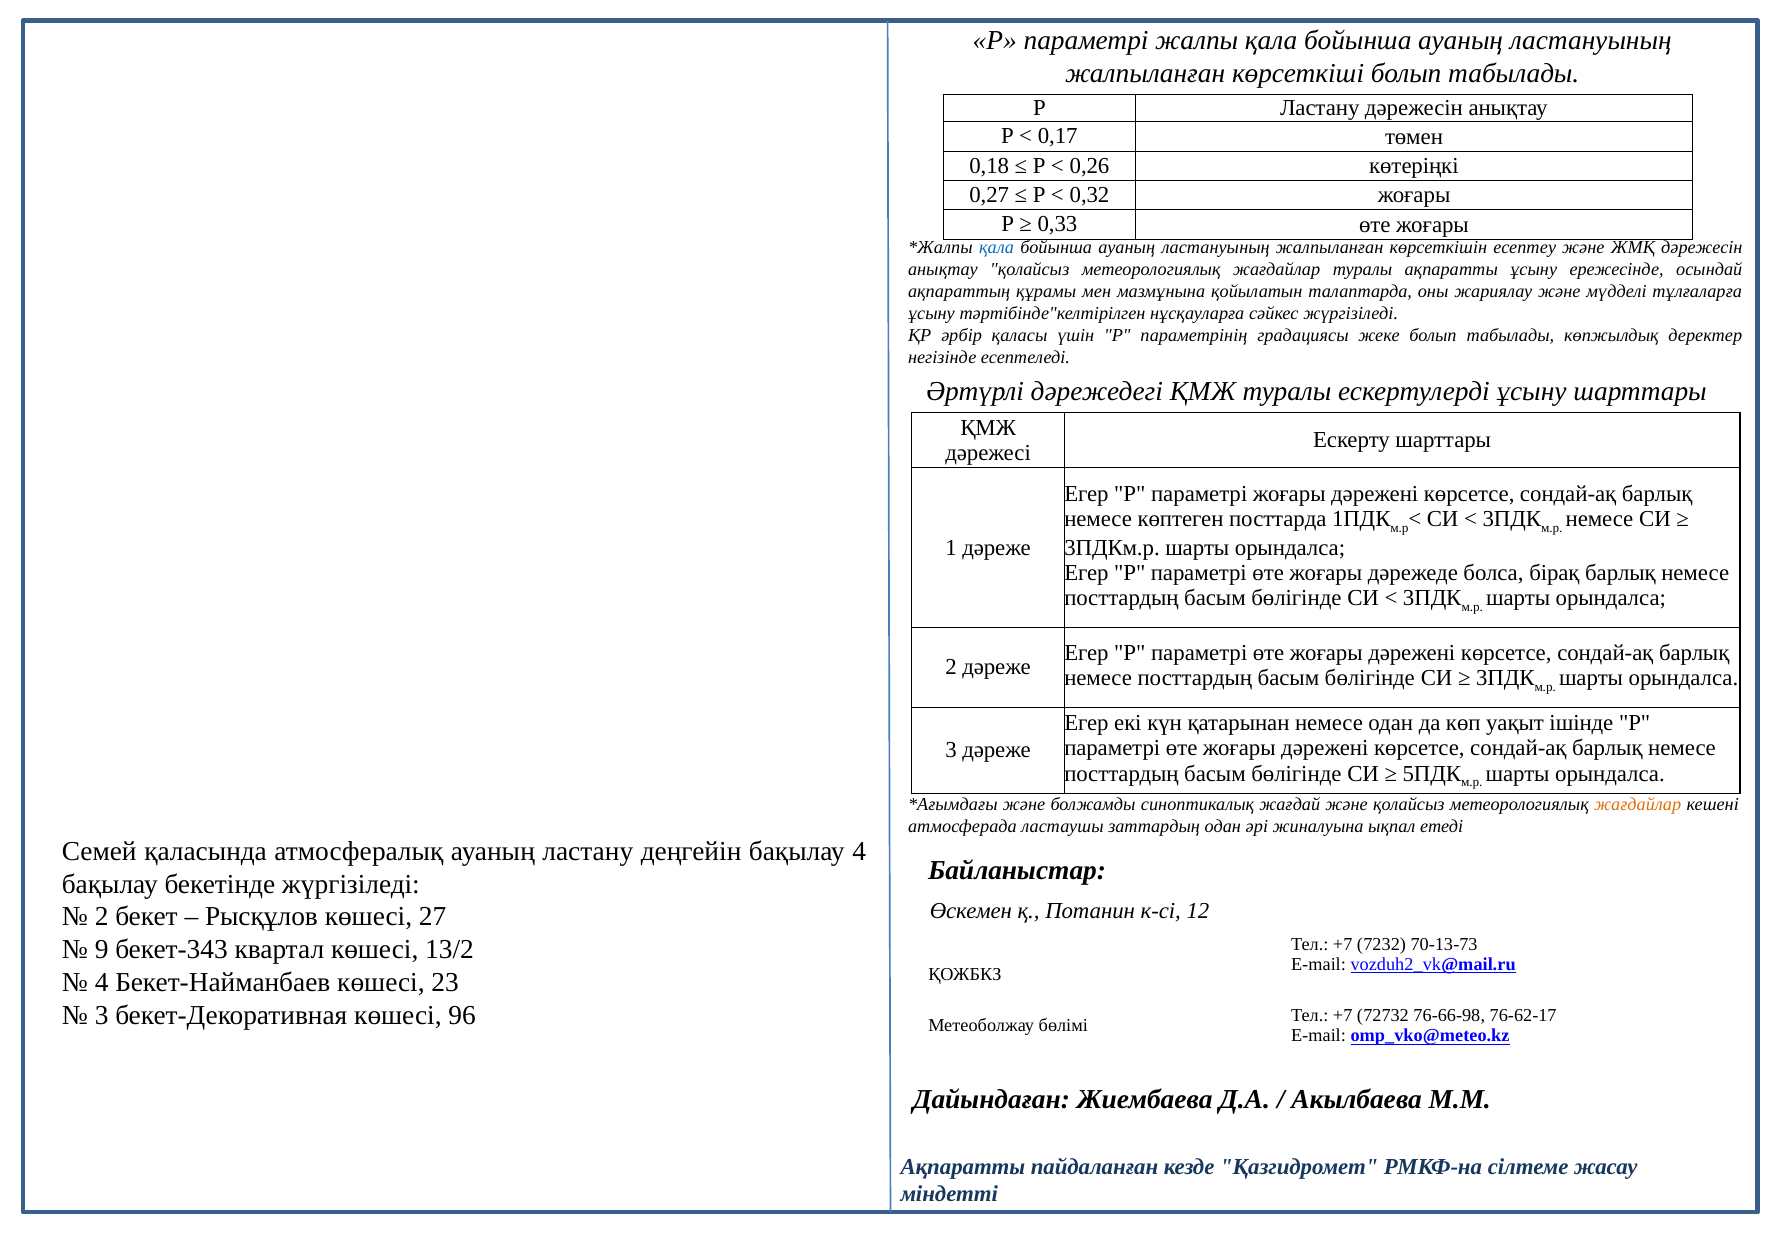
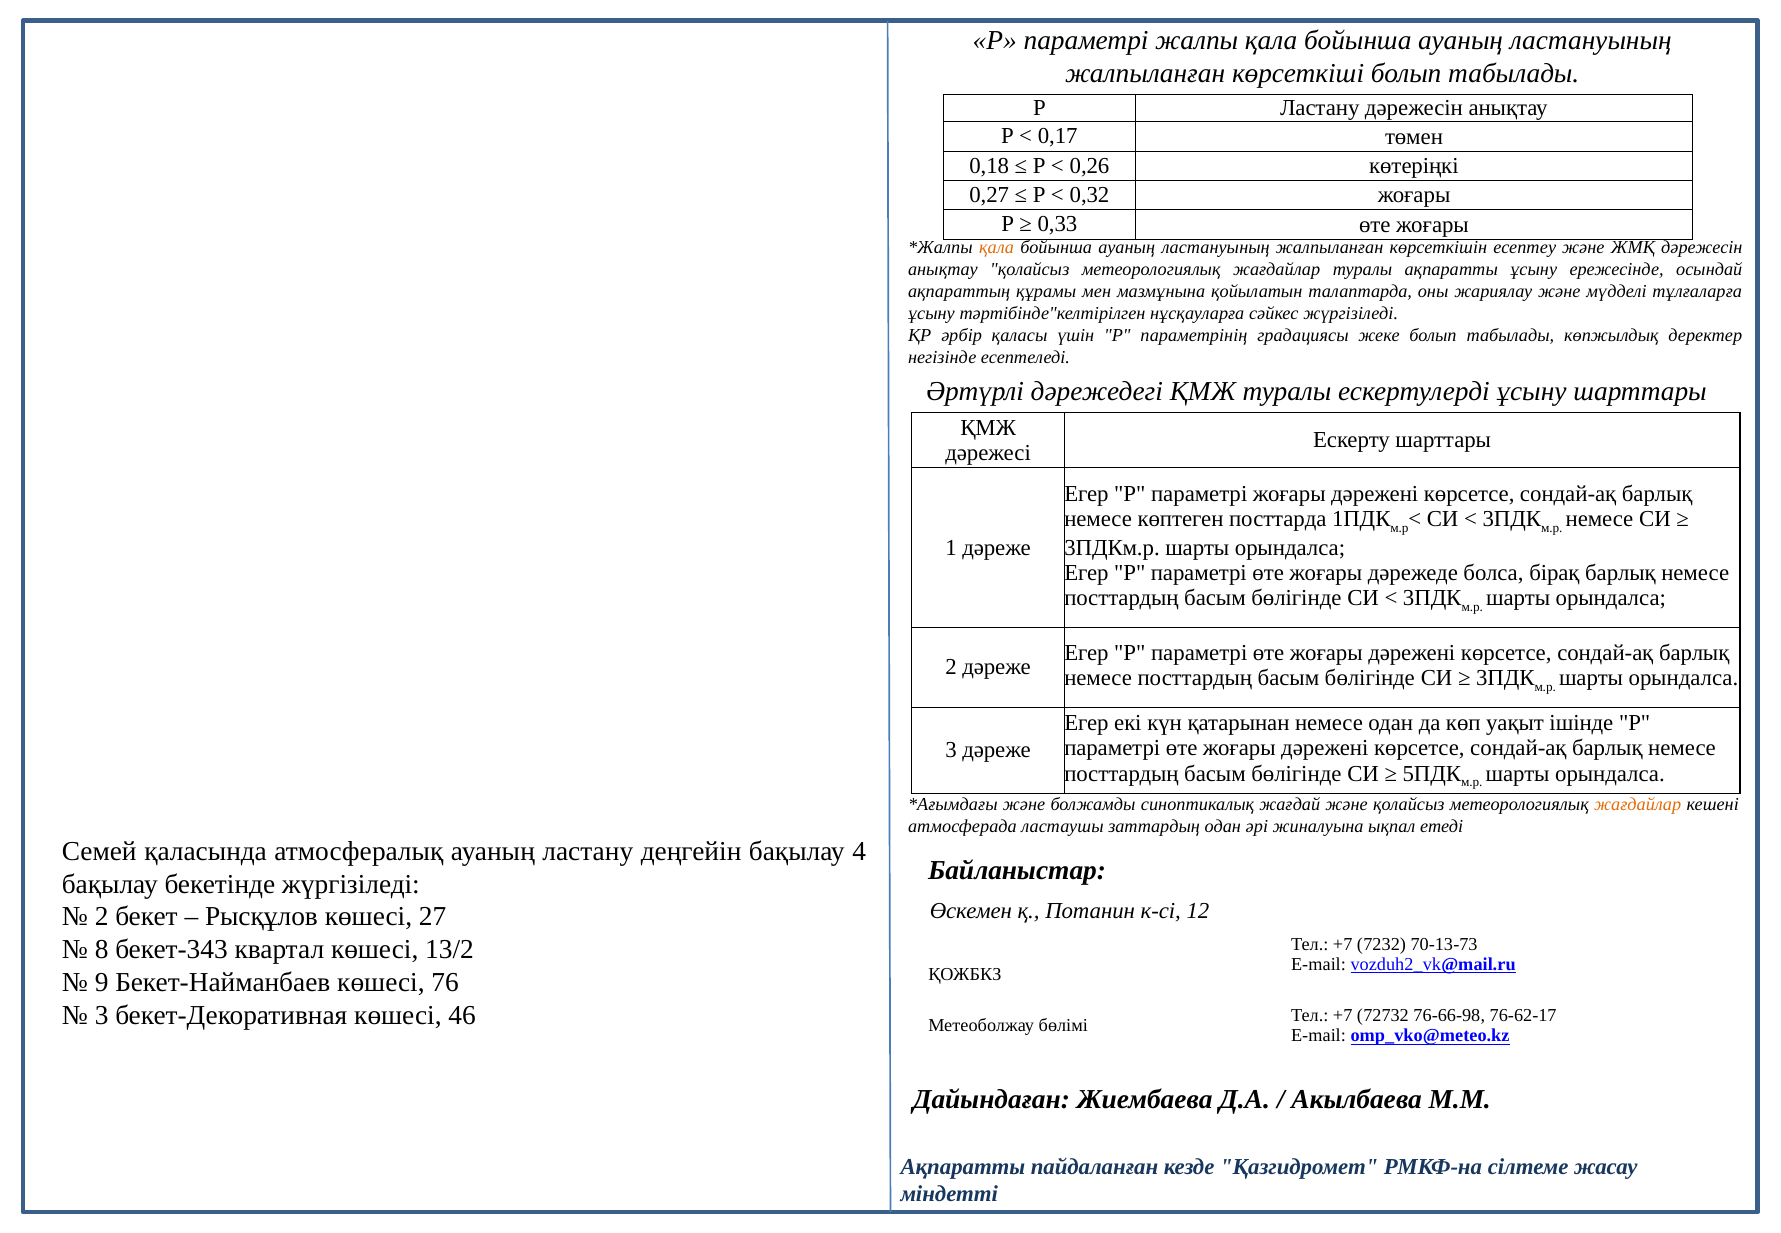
қала at (997, 248) colour: blue -> orange
9: 9 -> 8
4 at (102, 983): 4 -> 9
23: 23 -> 76
96: 96 -> 46
